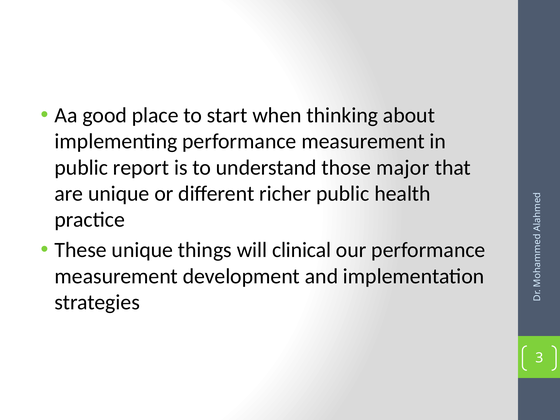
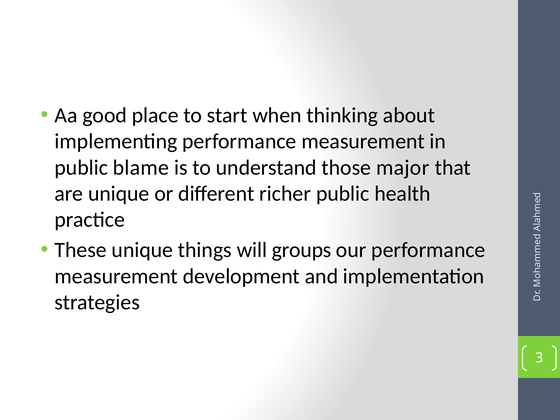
report: report -> blame
clinical: clinical -> groups
